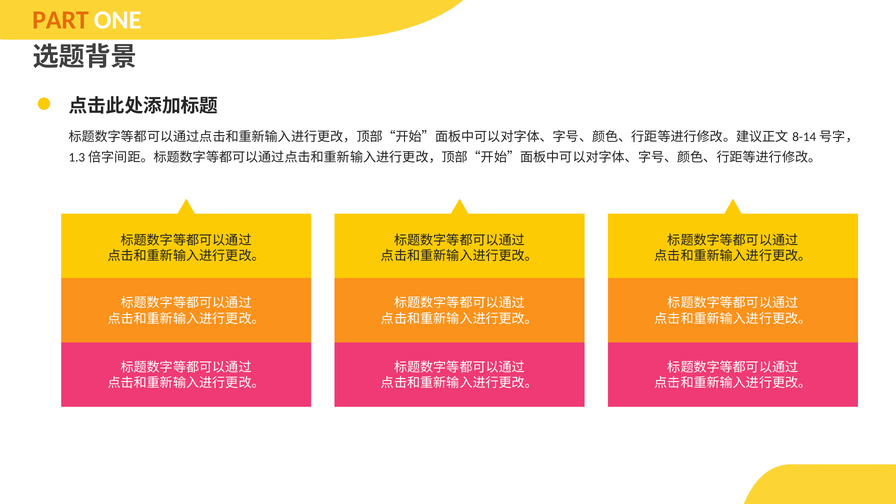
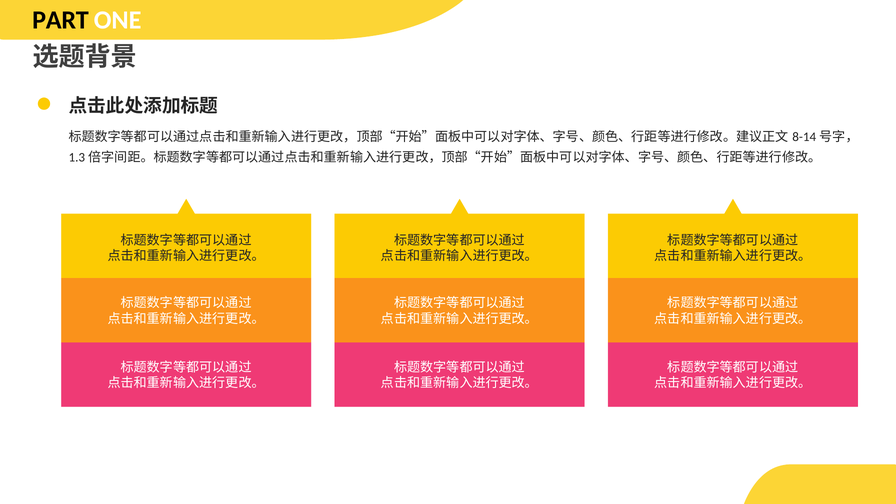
PART colour: orange -> black
